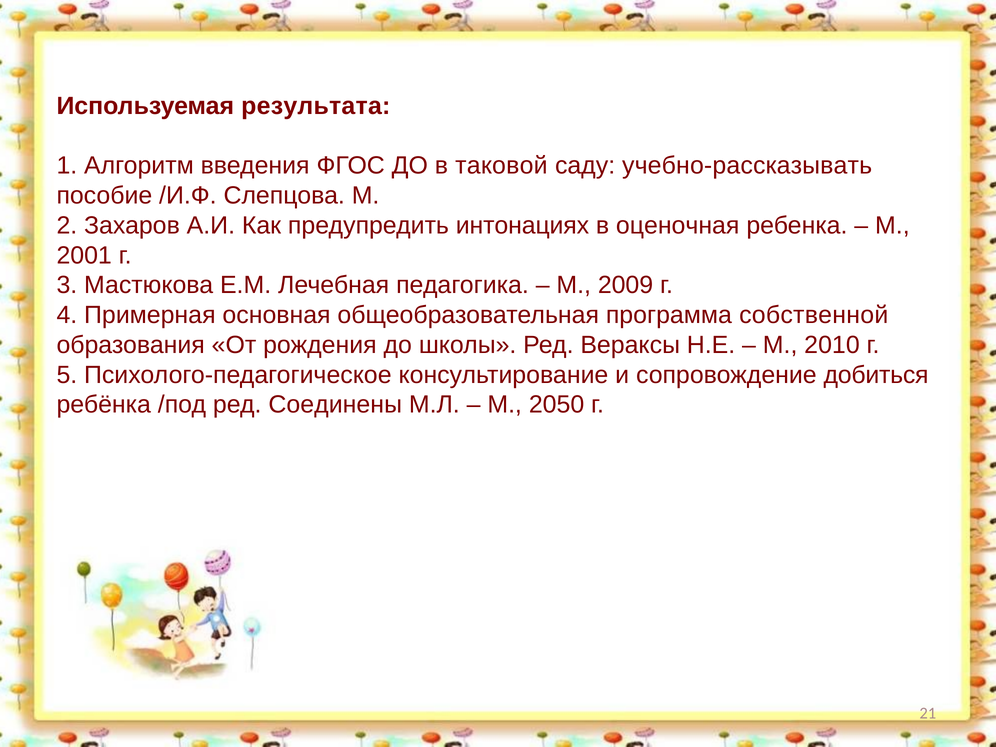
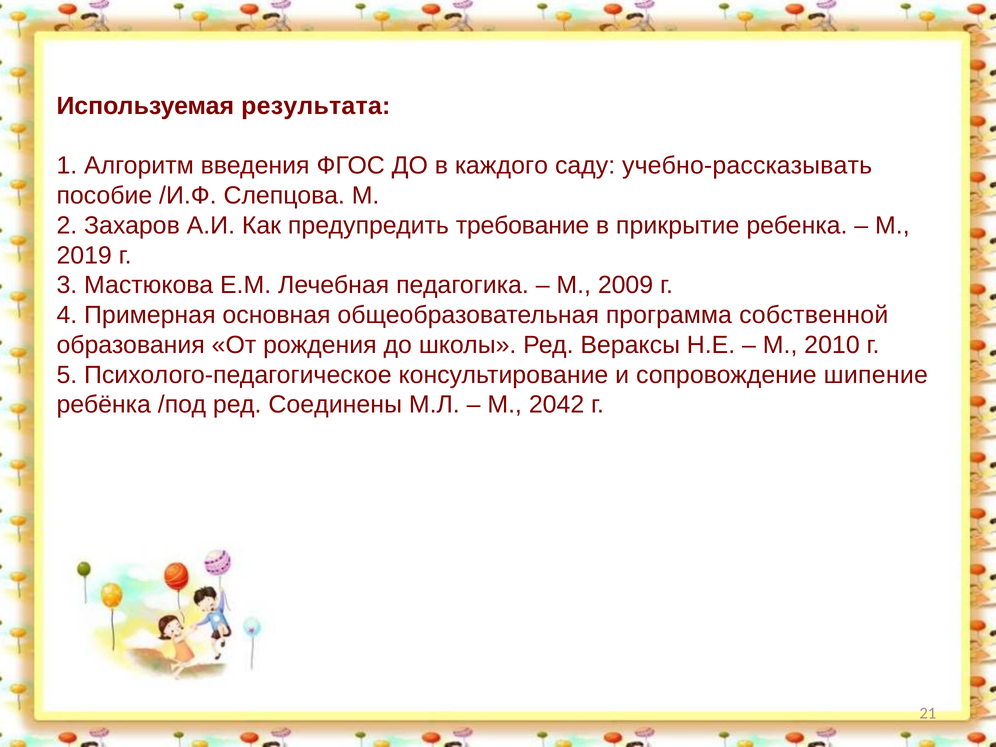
таковой: таковой -> каждого
интонациях: интонациях -> требование
оценочная: оценочная -> прикрытие
2001: 2001 -> 2019
добиться: добиться -> шипение
2050: 2050 -> 2042
